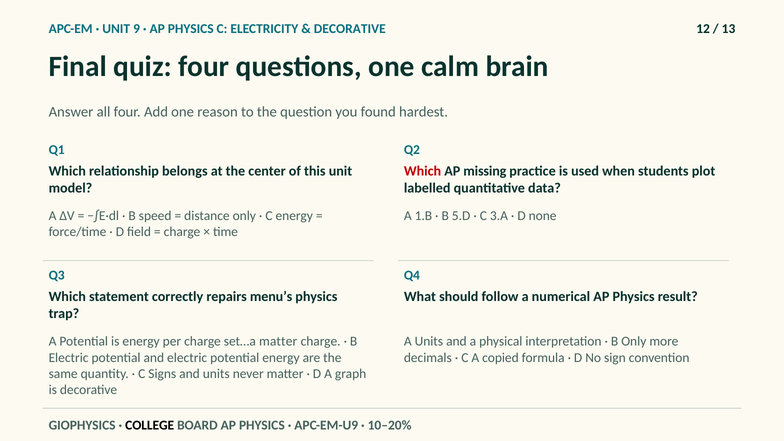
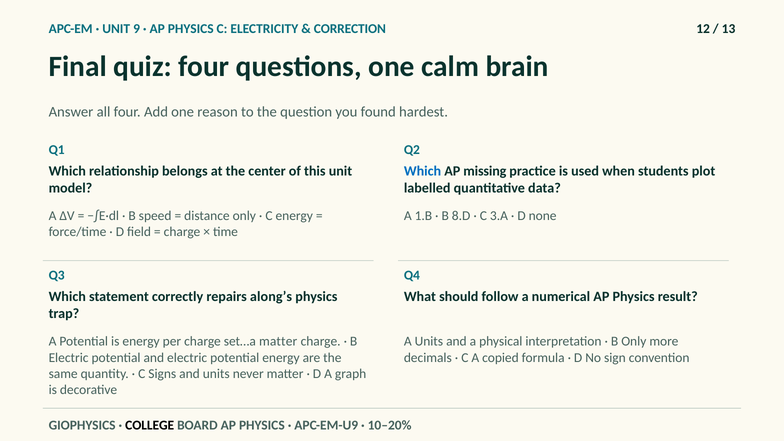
DECORATIVE at (350, 29): DECORATIVE -> CORRECTION
Which at (423, 171) colour: red -> blue
5.D: 5.D -> 8.D
menu’s: menu’s -> along’s
